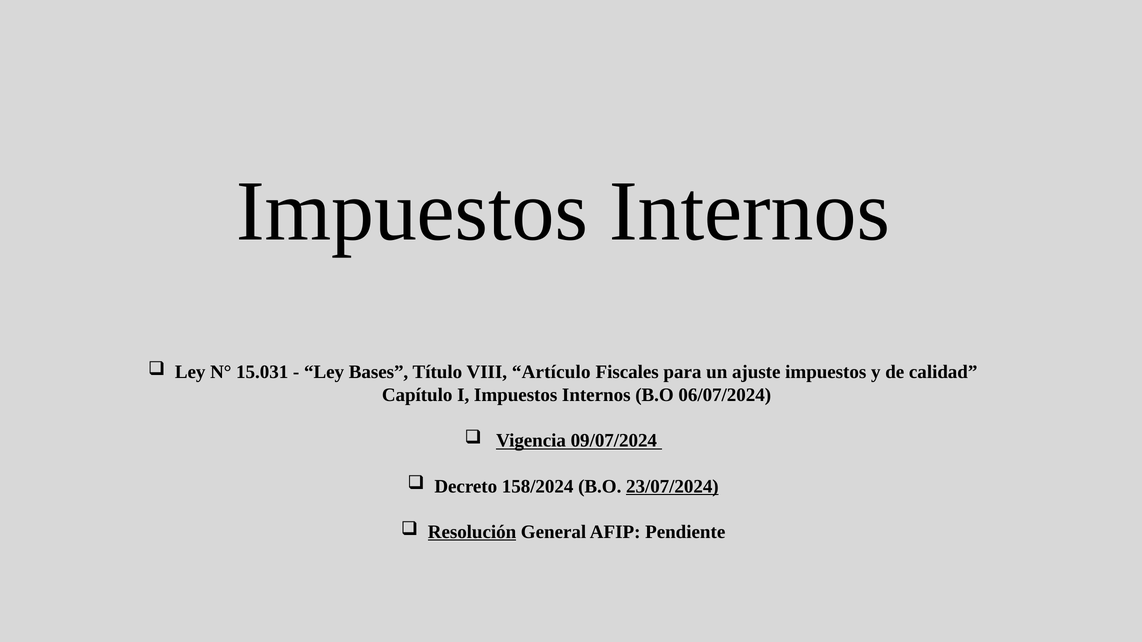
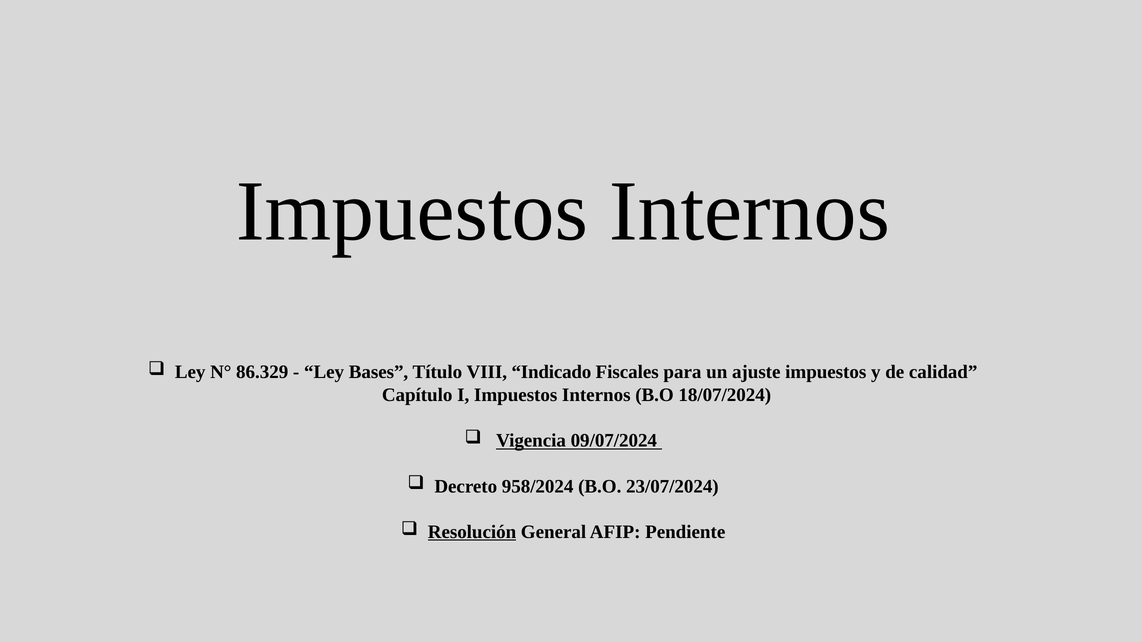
15.031: 15.031 -> 86.329
Artículo: Artículo -> Indicado
06/07/2024: 06/07/2024 -> 18/07/2024
158/2024: 158/2024 -> 958/2024
23/07/2024 underline: present -> none
